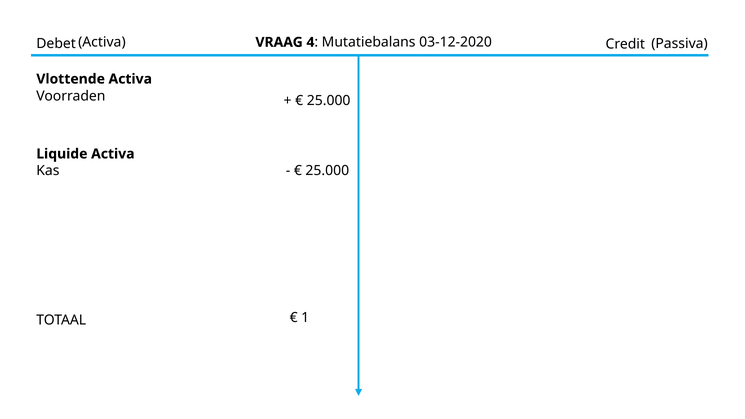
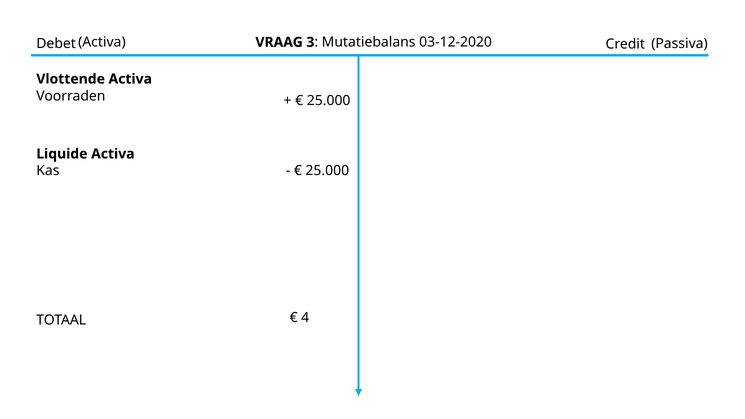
4: 4 -> 3
1: 1 -> 4
